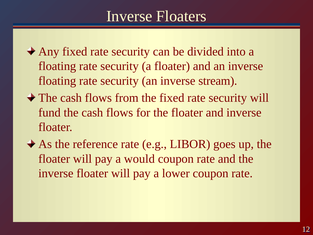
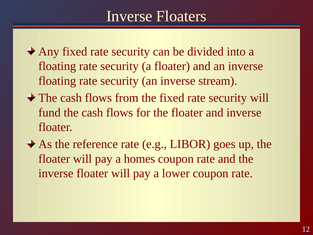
would: would -> homes
